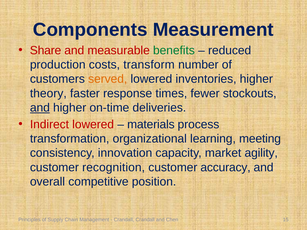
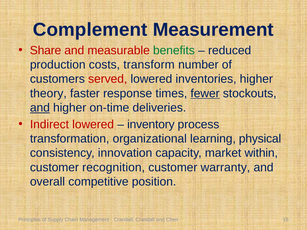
Components: Components -> Complement
served colour: orange -> red
fewer underline: none -> present
materials: materials -> inventory
meeting: meeting -> physical
agility: agility -> within
accuracy: accuracy -> warranty
